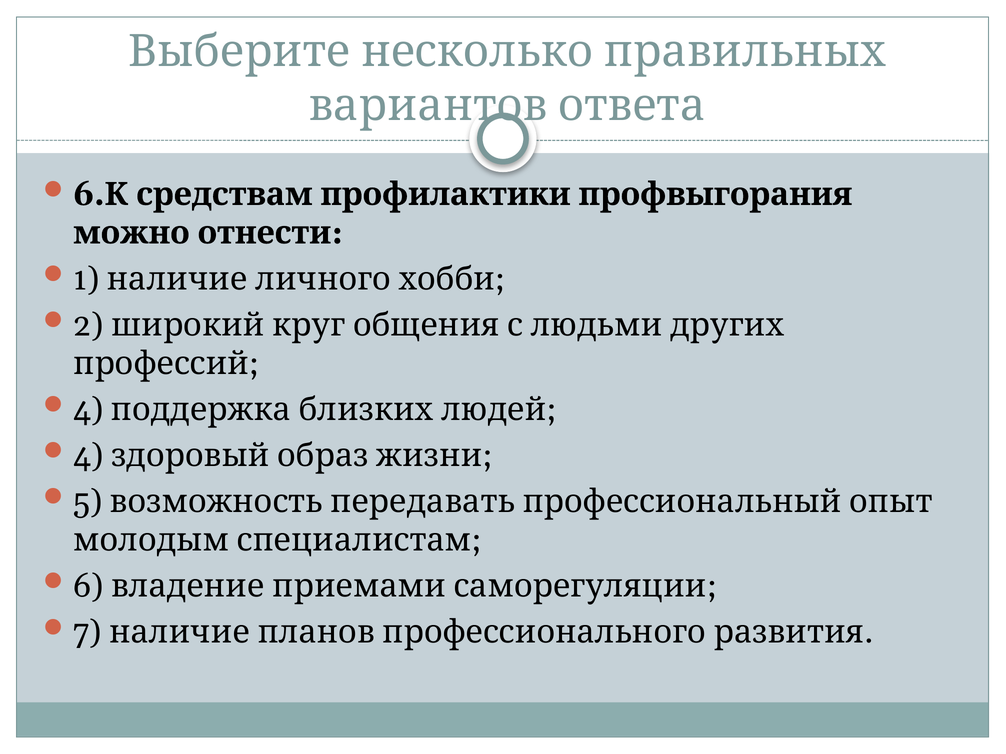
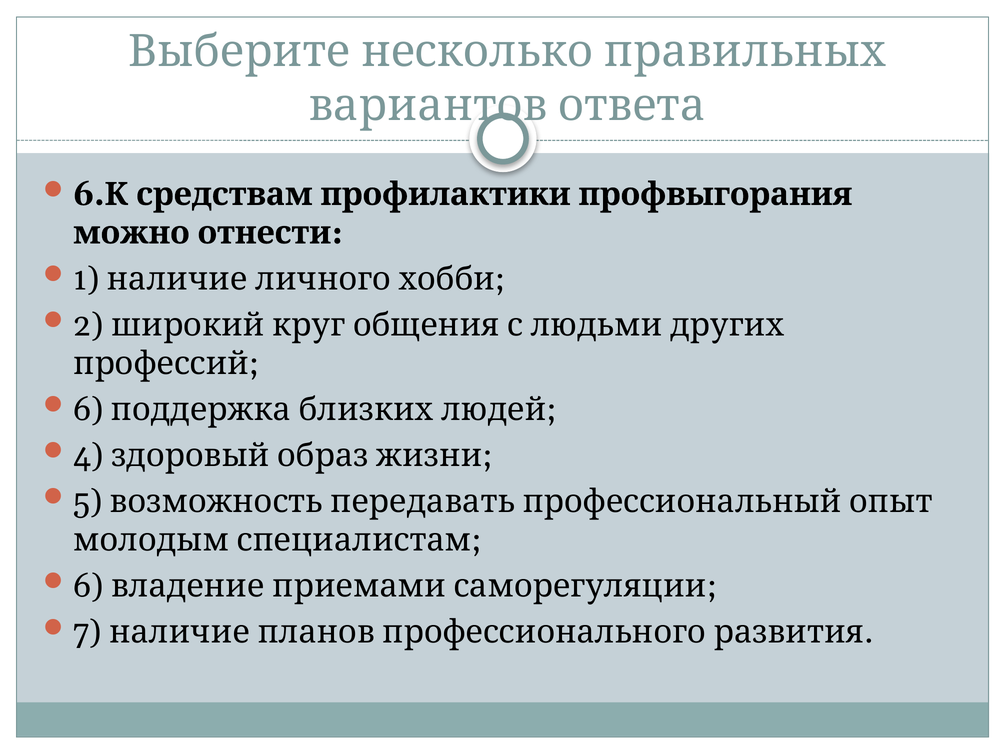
4 at (88, 410): 4 -> 6
